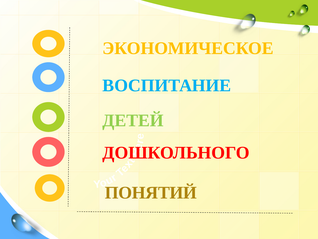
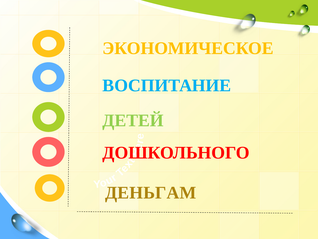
ПОНЯТИЙ: ПОНЯТИЙ -> ДЕНЬГАМ
